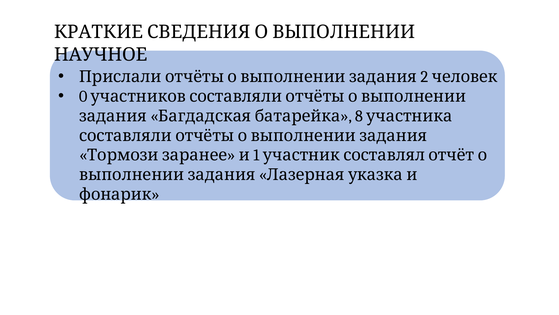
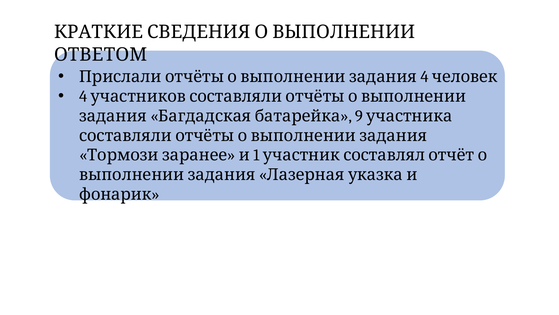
НАУЧНОЕ: НАУЧНОЕ -> ОТВЕТОМ
2 at (424, 77): 2 -> 4
0 at (83, 96): 0 -> 4
8: 8 -> 9
